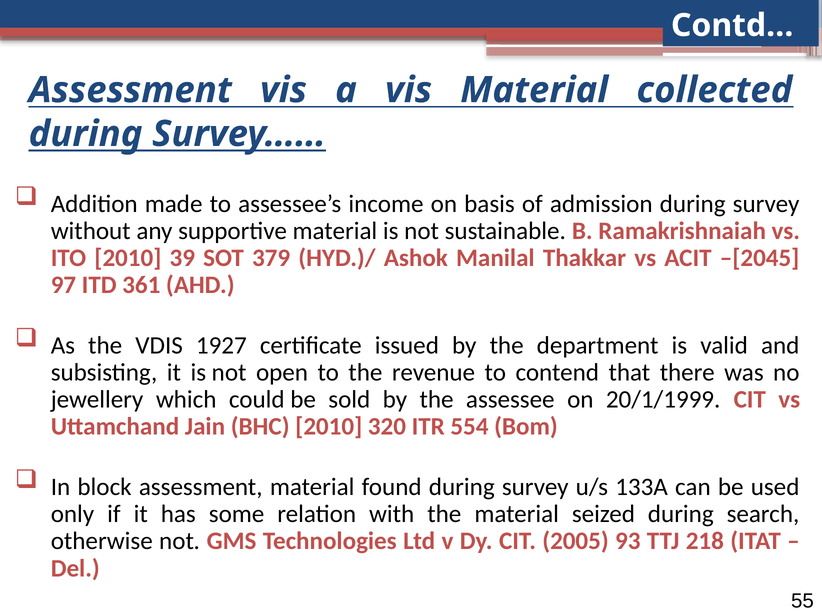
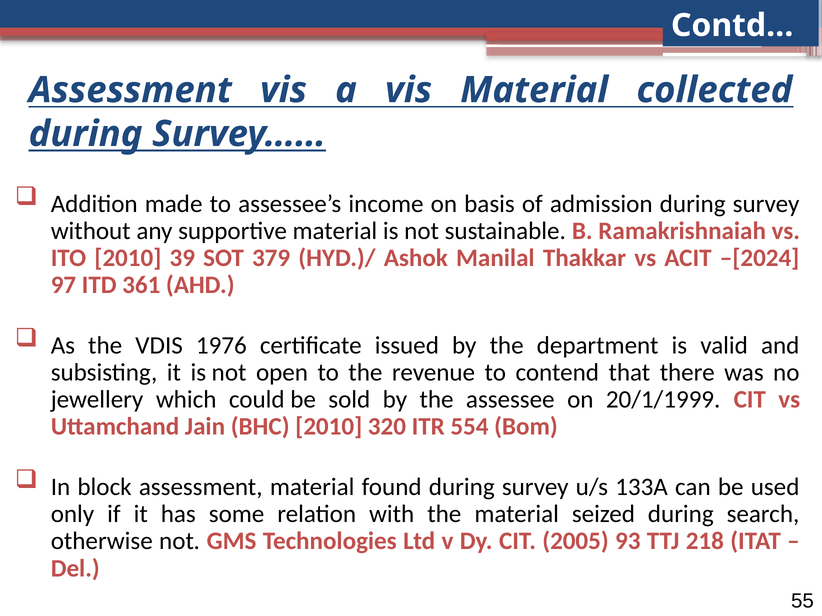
–[2045: –[2045 -> –[2024
1927: 1927 -> 1976
